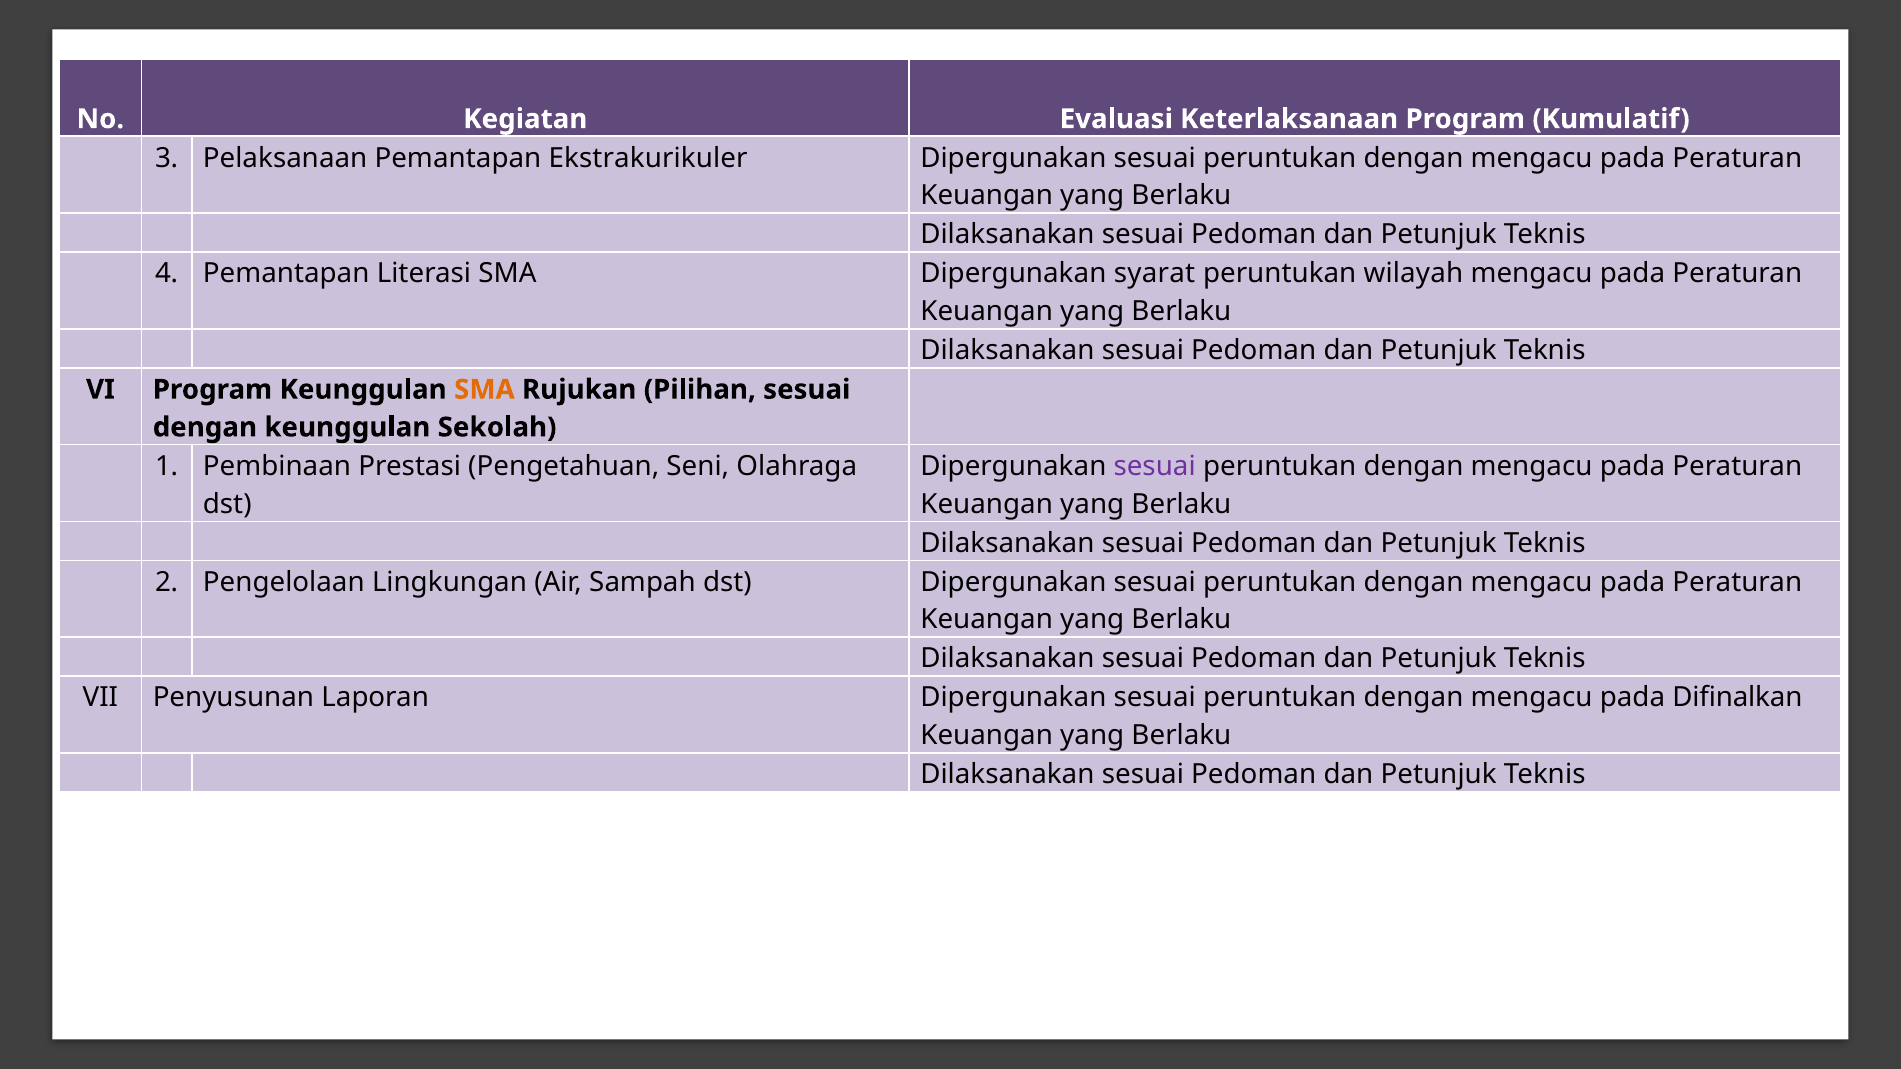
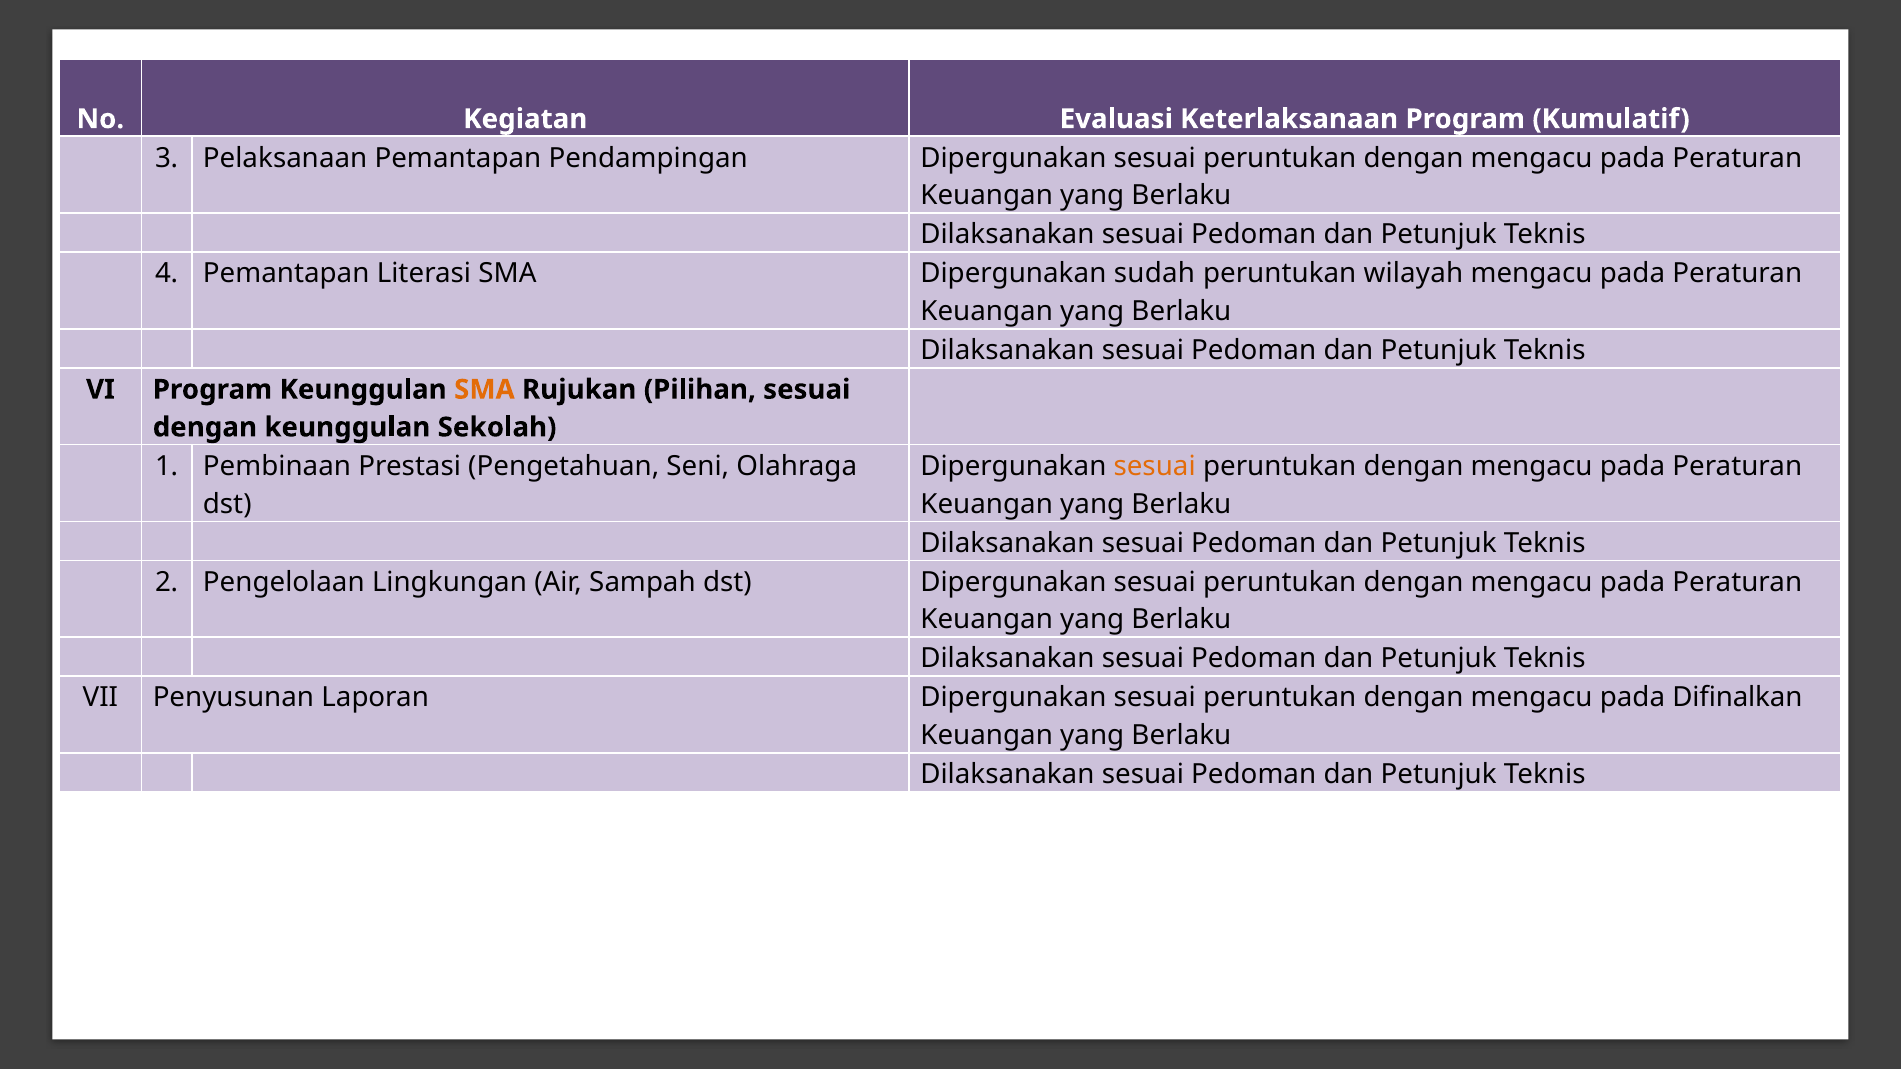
Ekstrakurikuler: Ekstrakurikuler -> Pendampingan
syarat: syarat -> sudah
sesuai at (1155, 466) colour: purple -> orange
